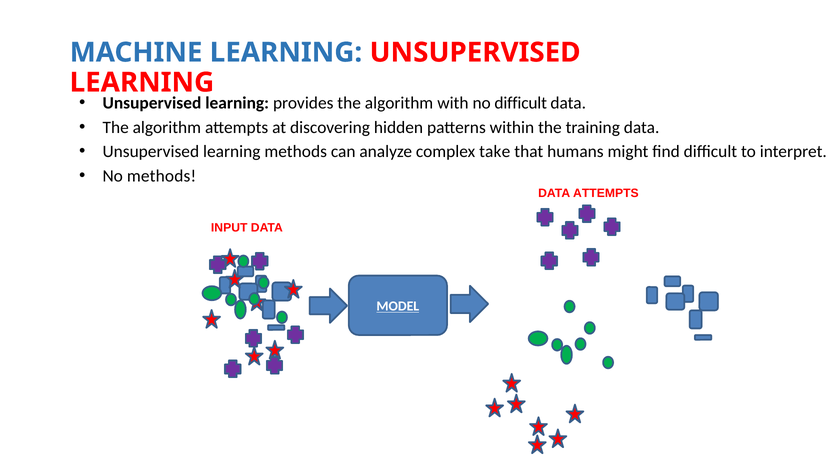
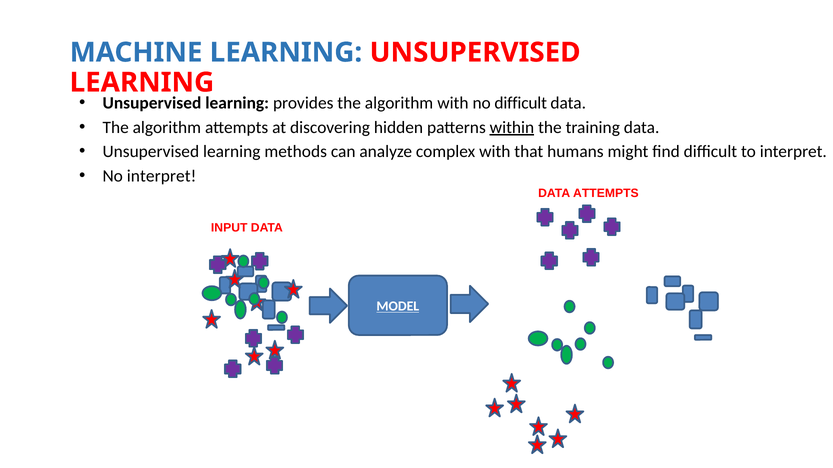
within underline: none -> present
complex take: take -> with
No methods: methods -> interpret
